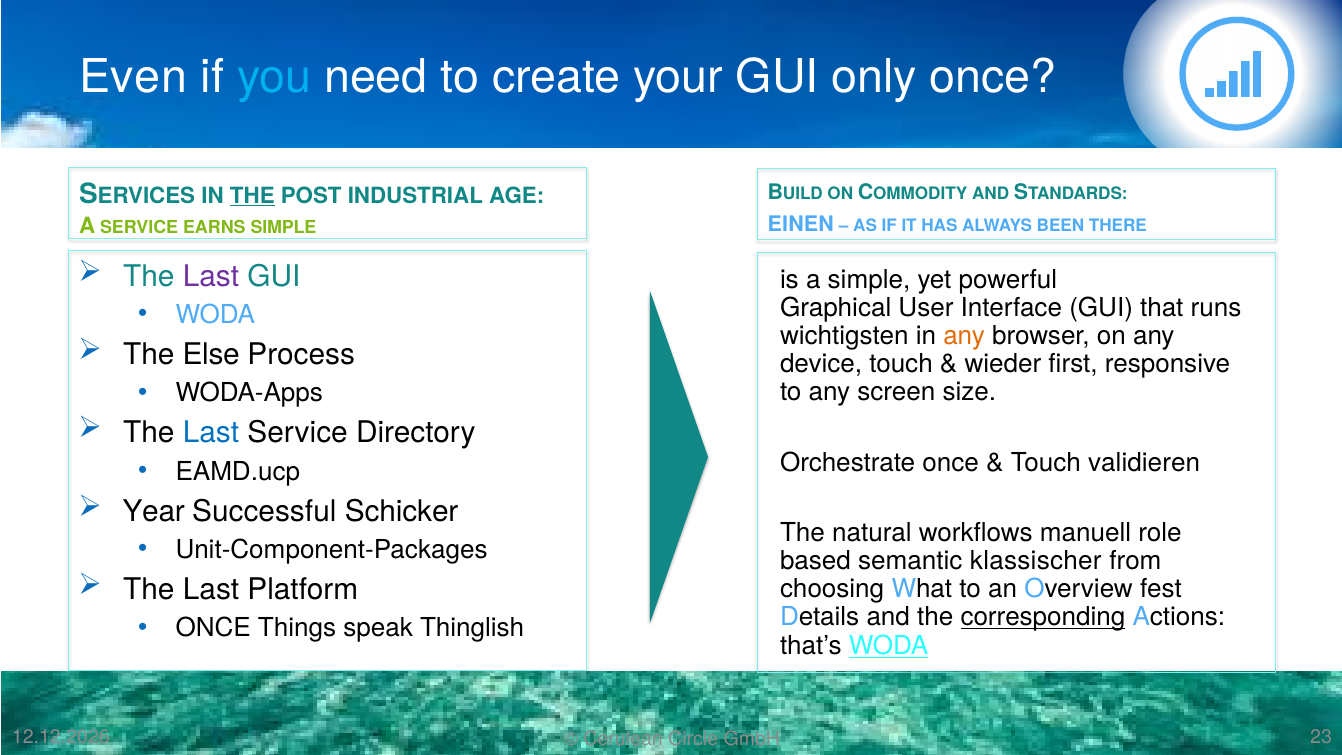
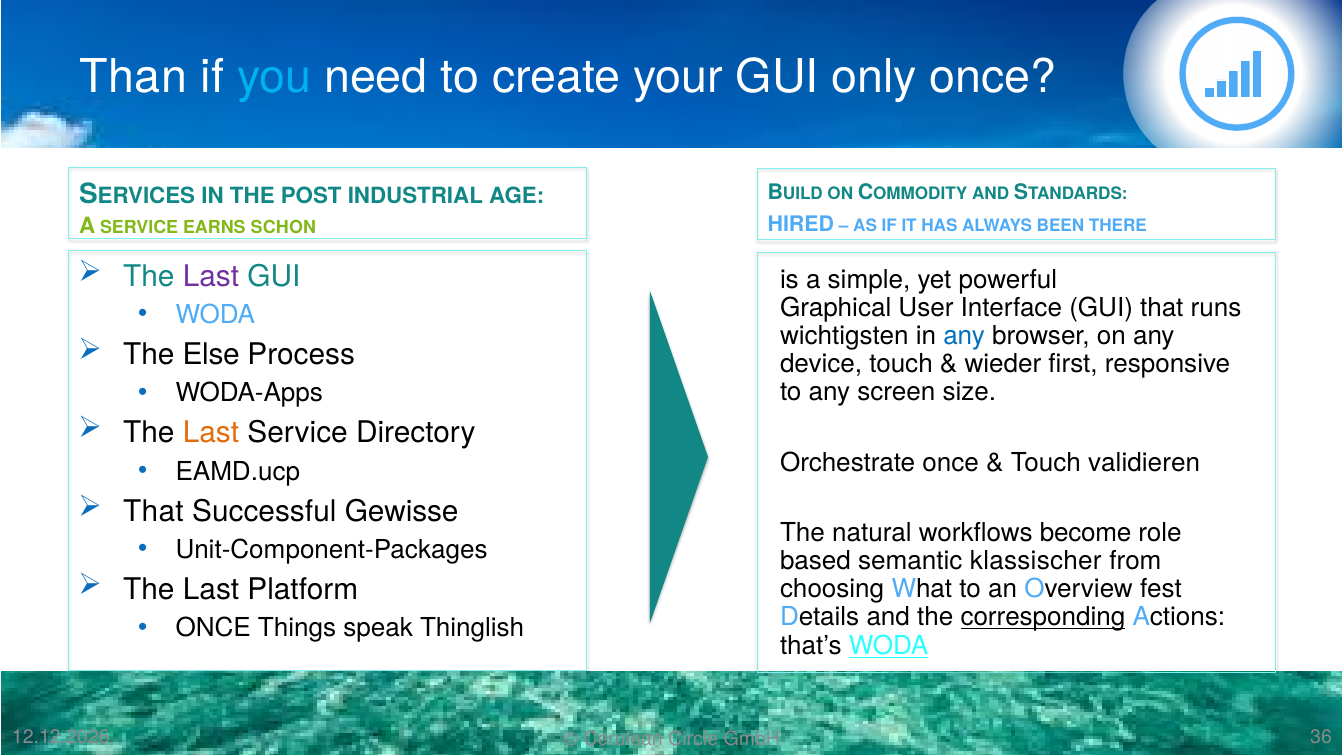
Even: Even -> Than
THE at (252, 196) underline: present -> none
EINEN: EINEN -> HIRED
EARNS SIMPLE: SIMPLE -> SCHON
any at (964, 336) colour: orange -> blue
Last at (211, 433) colour: blue -> orange
Year at (154, 511): Year -> That
Schicker: Schicker -> Gewisse
manuell: manuell -> become
23: 23 -> 36
